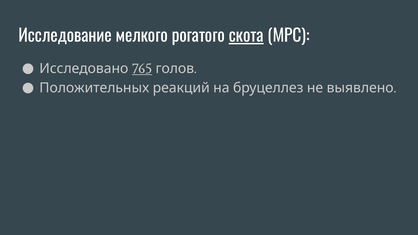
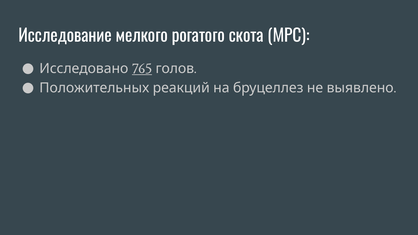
скота underline: present -> none
